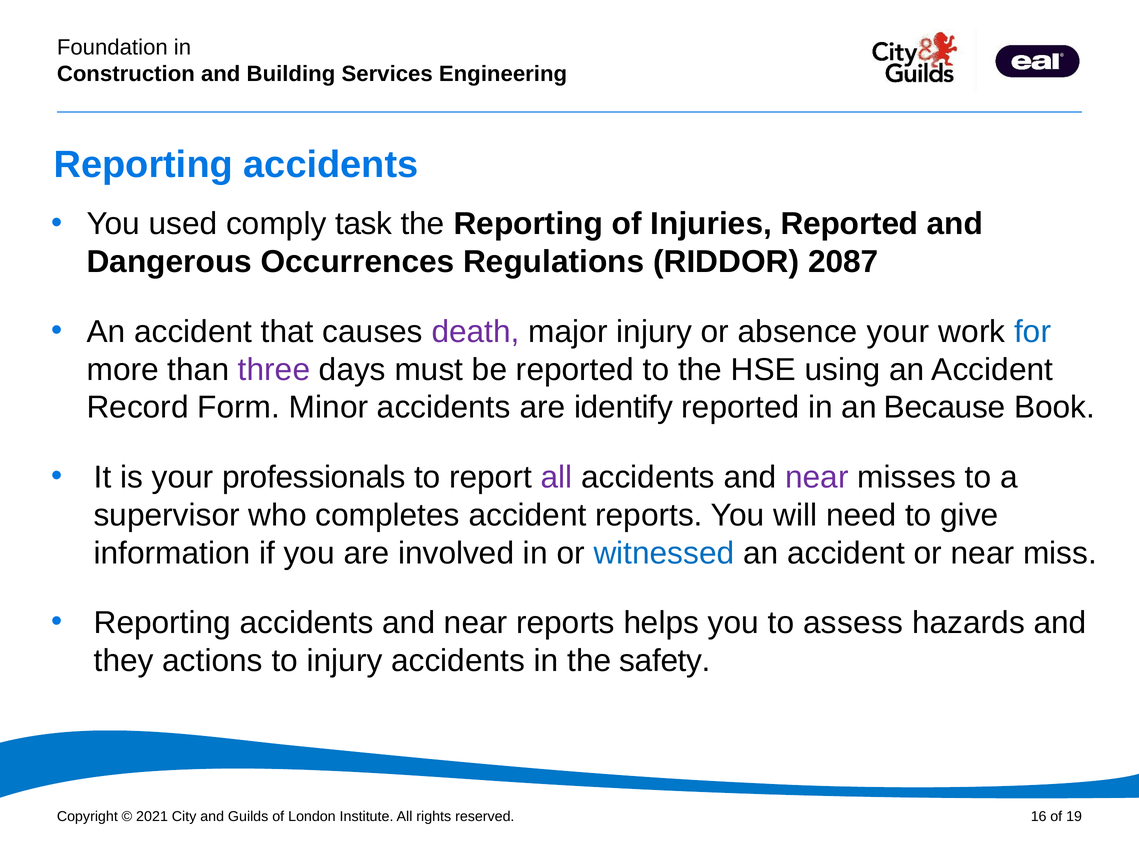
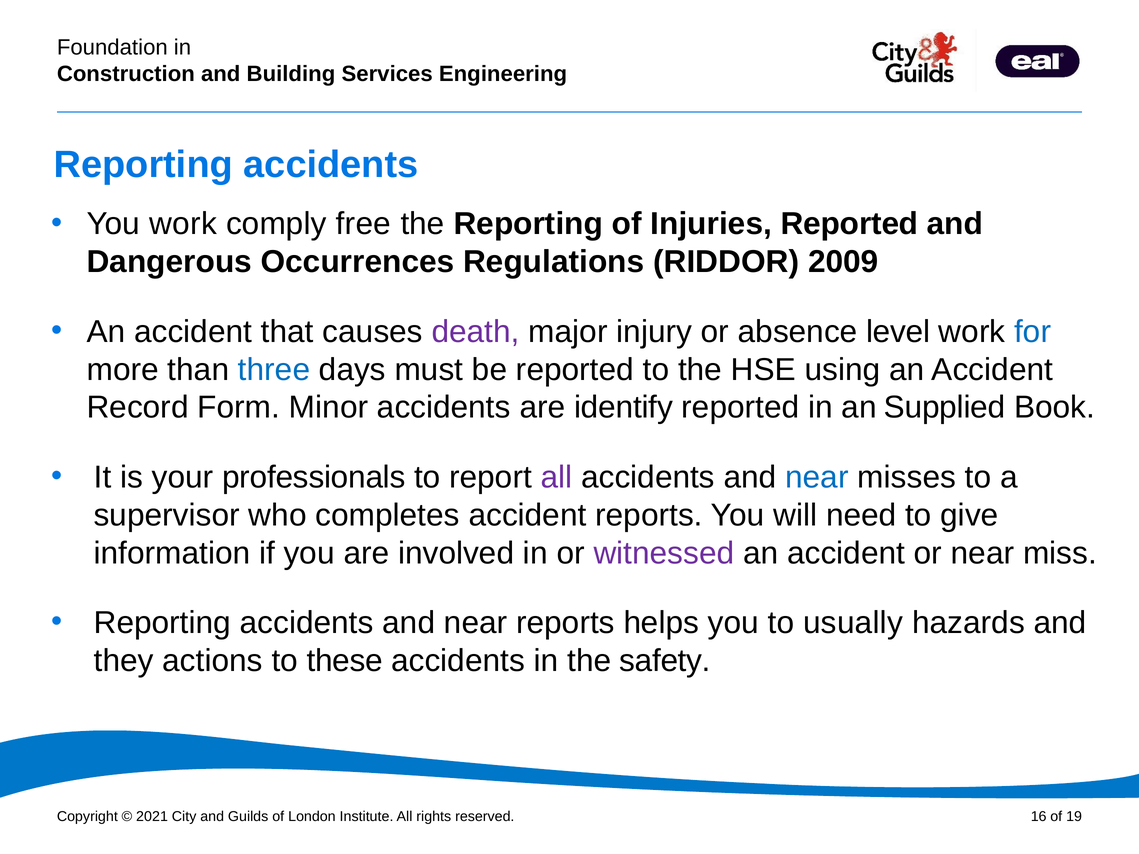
You used: used -> work
task: task -> free
2087: 2087 -> 2009
absence your: your -> level
three colour: purple -> blue
Because: Because -> Supplied
near at (817, 477) colour: purple -> blue
witnessed colour: blue -> purple
assess: assess -> usually
to injury: injury -> these
